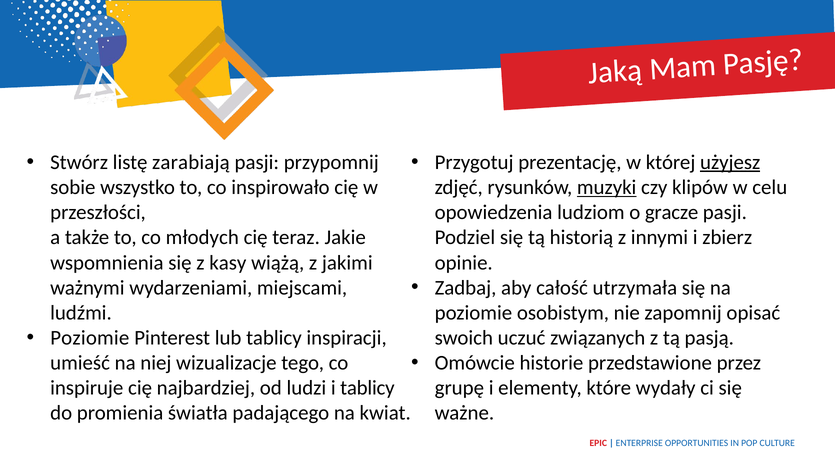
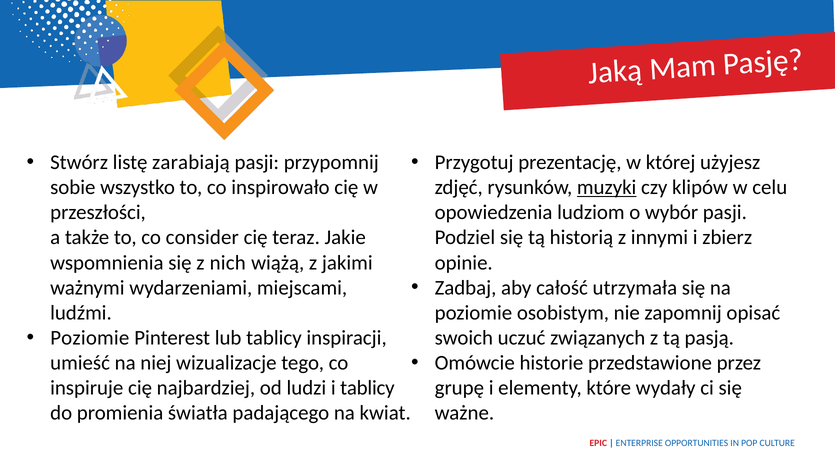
użyjesz underline: present -> none
gracze: gracze -> wybór
młodych: młodych -> consider
kasy: kasy -> nich
